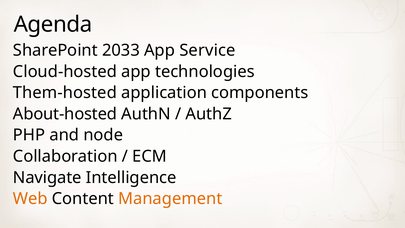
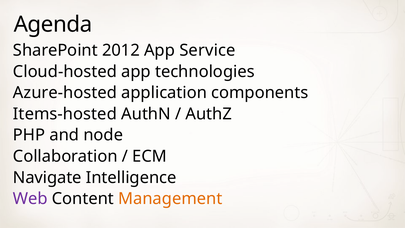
2033: 2033 -> 2012
Them-hosted: Them-hosted -> Azure-hosted
About-hosted: About-hosted -> Items-hosted
Web colour: orange -> purple
